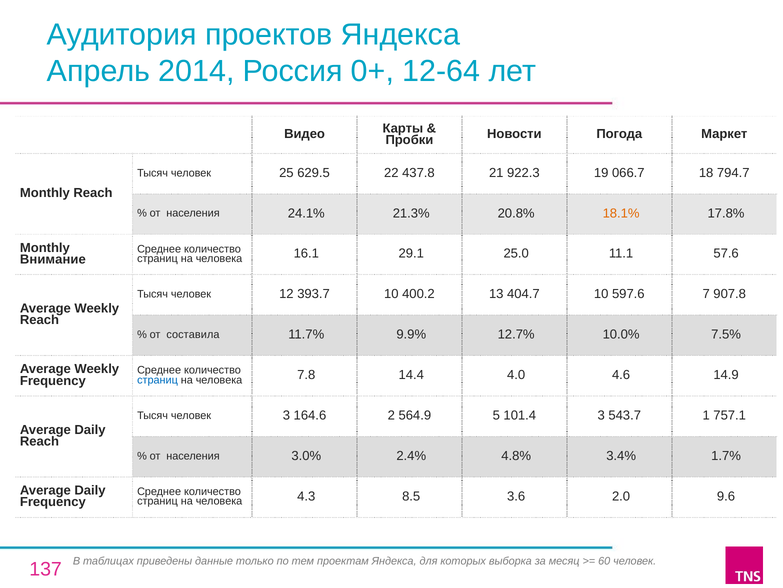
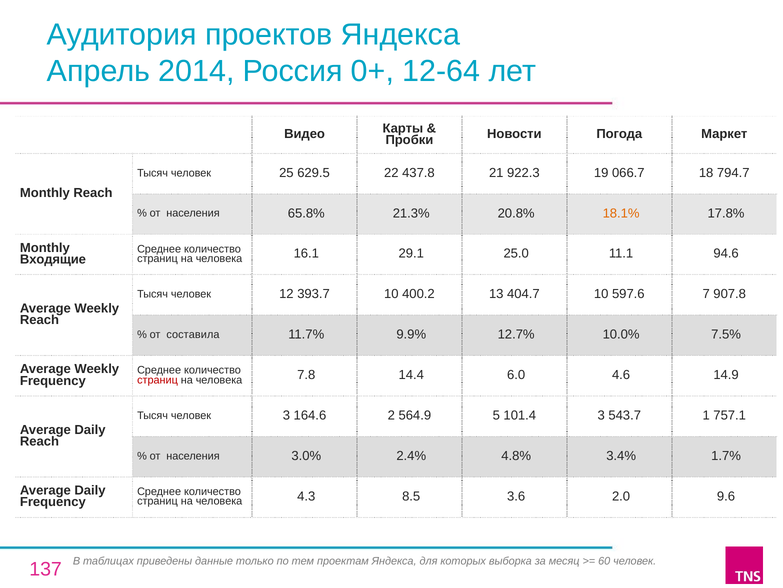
24.1%: 24.1% -> 65.8%
Внимание: Внимание -> Входящие
57.6: 57.6 -> 94.6
страниц at (158, 379) colour: blue -> red
4.0: 4.0 -> 6.0
